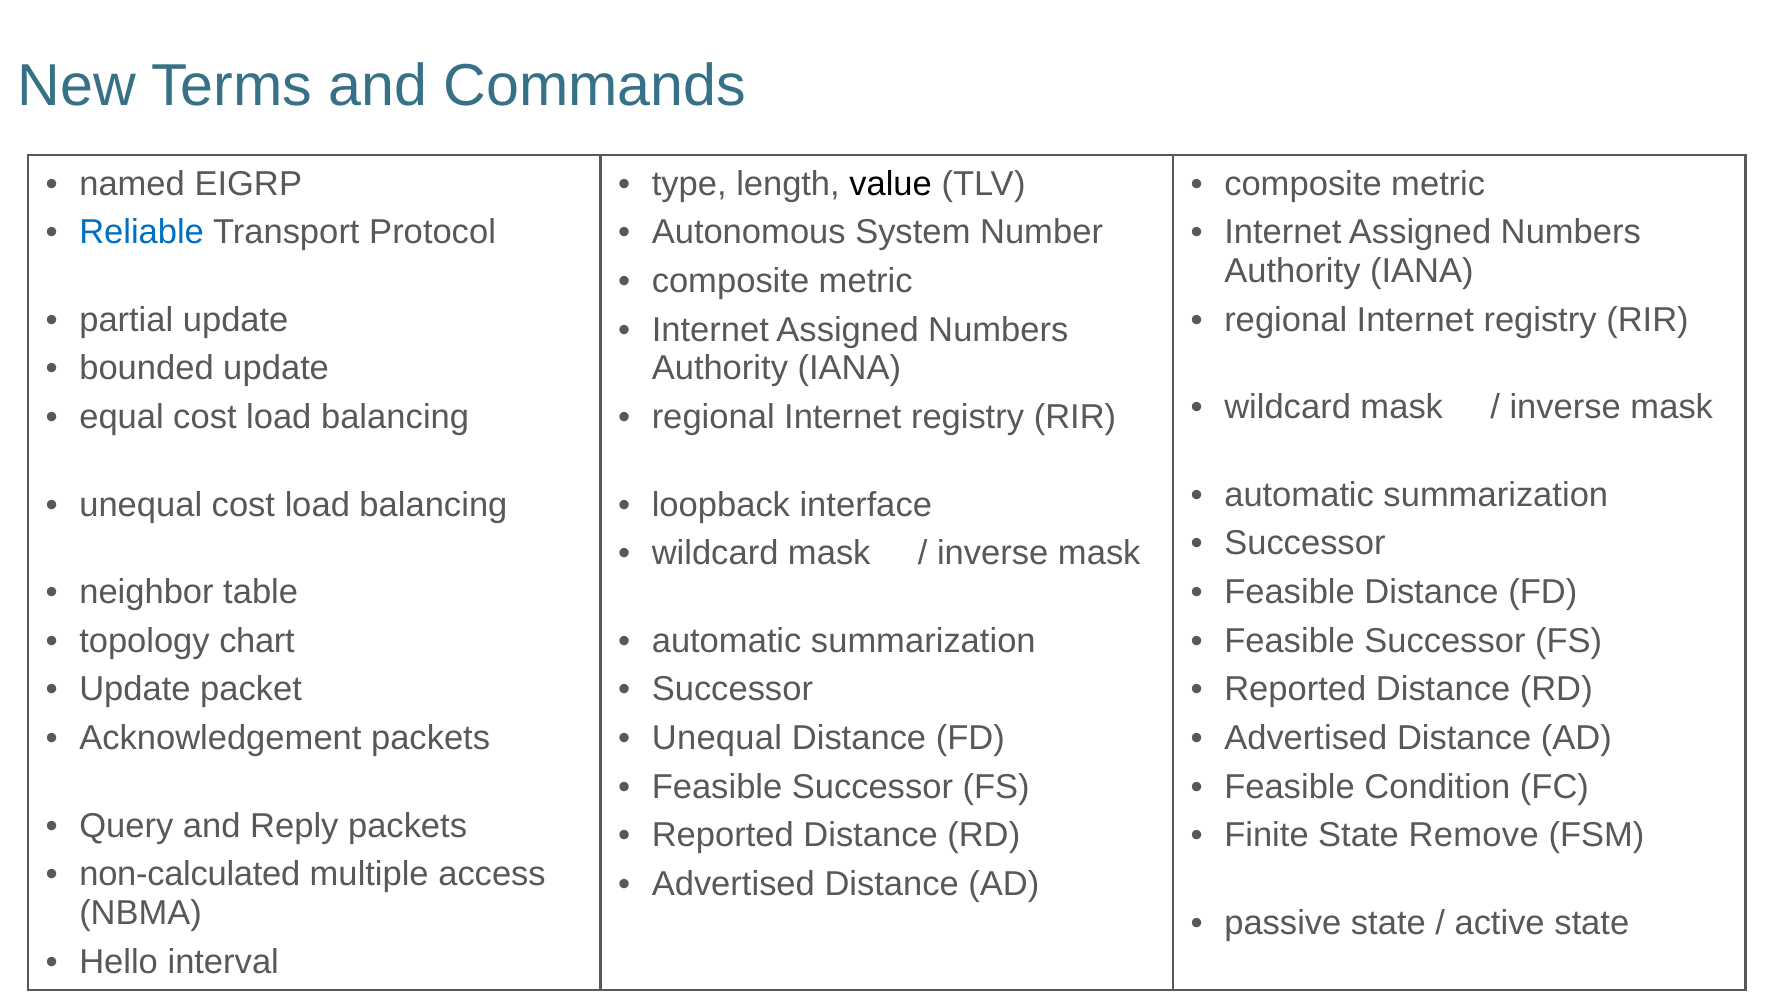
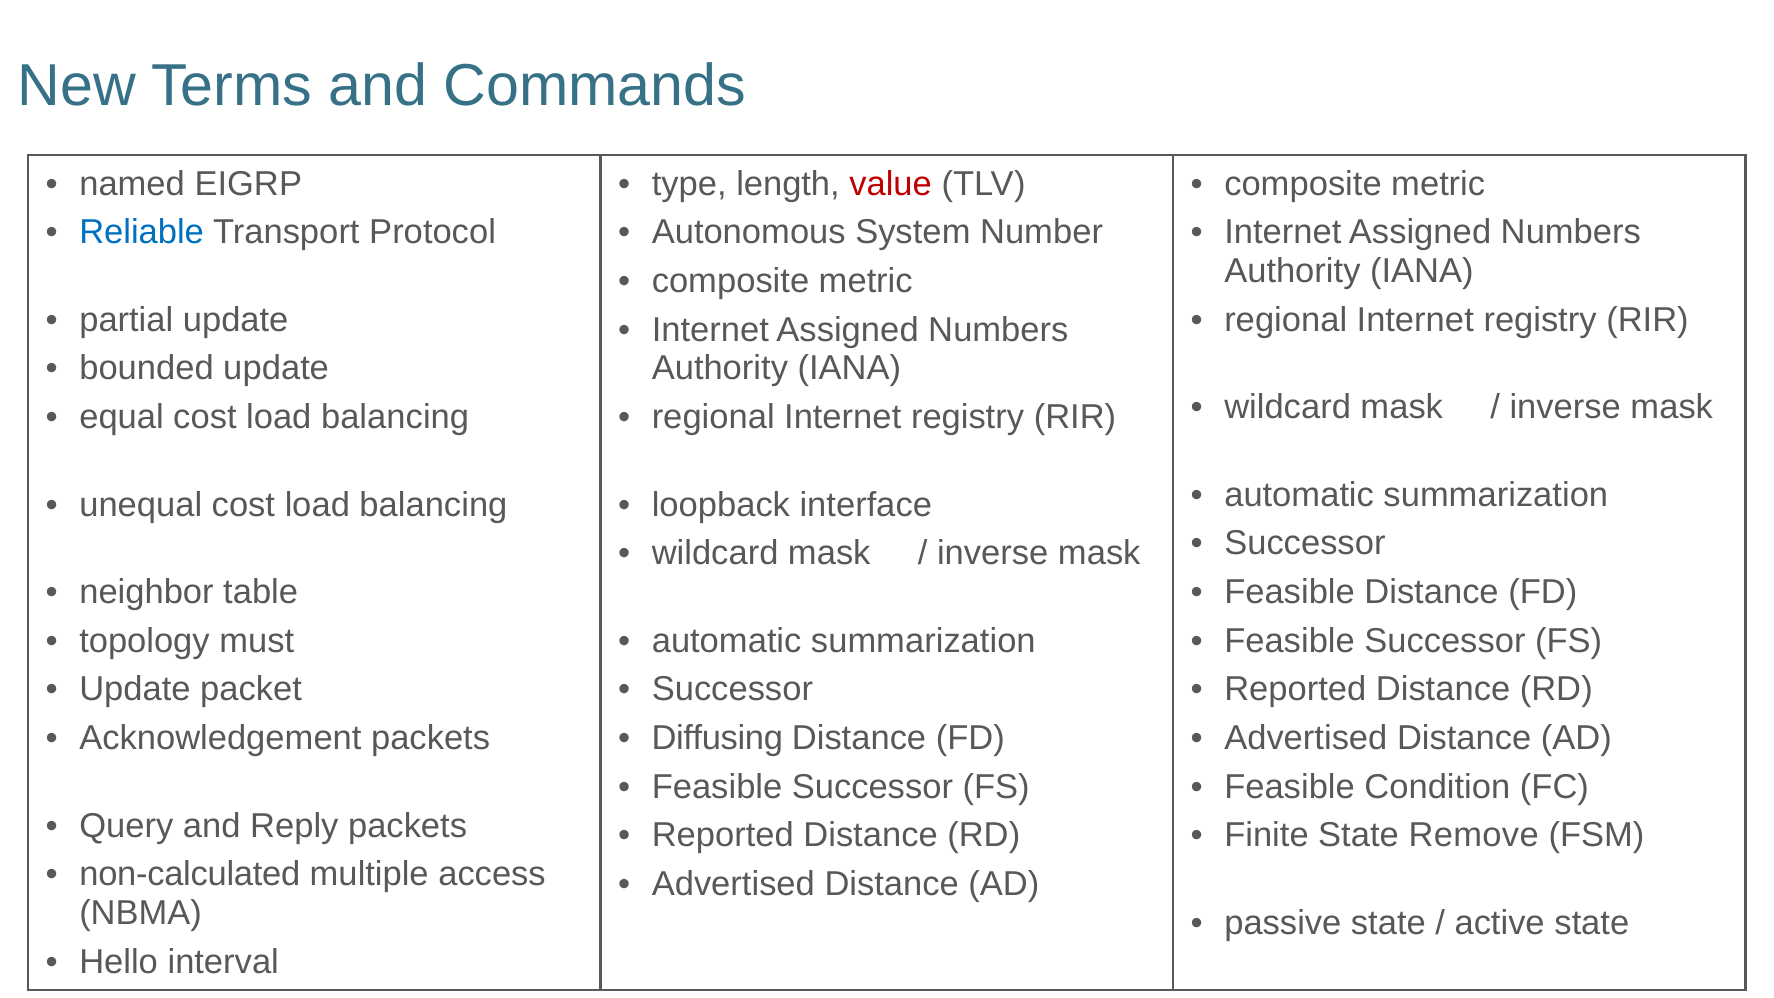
value colour: black -> red
chart: chart -> must
Unequal at (717, 738): Unequal -> Diffusing
